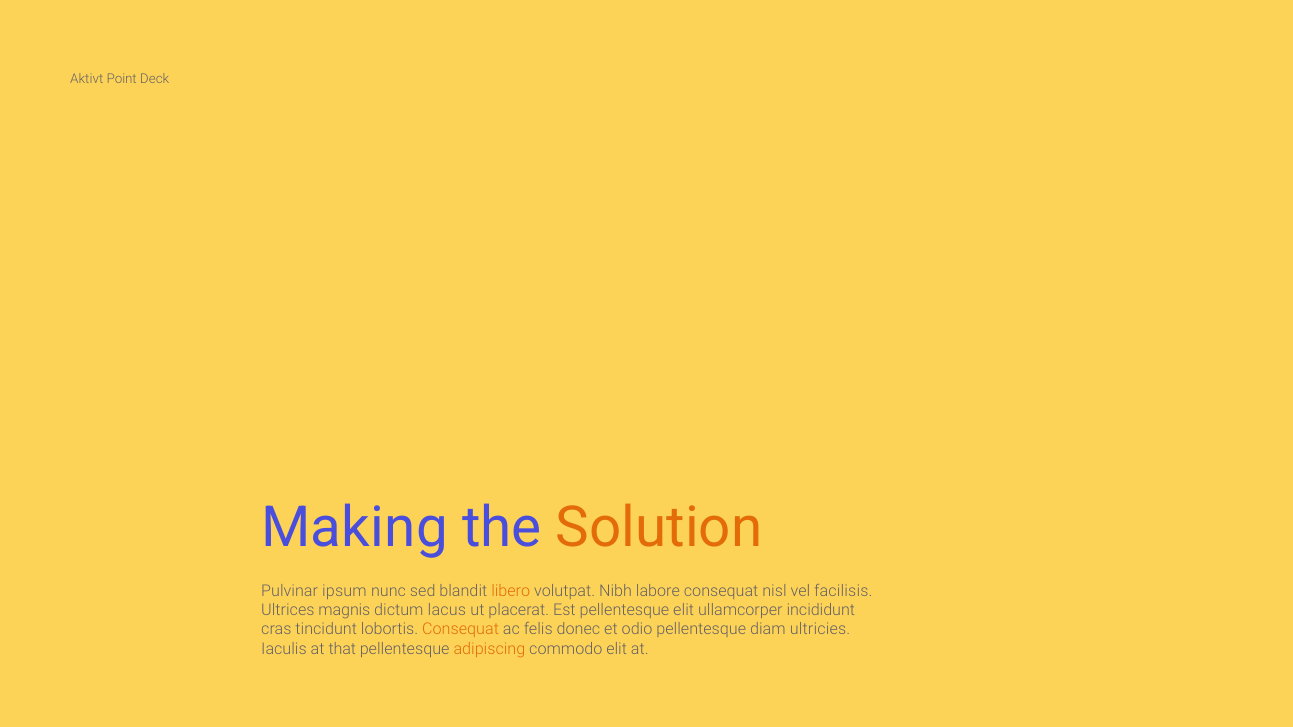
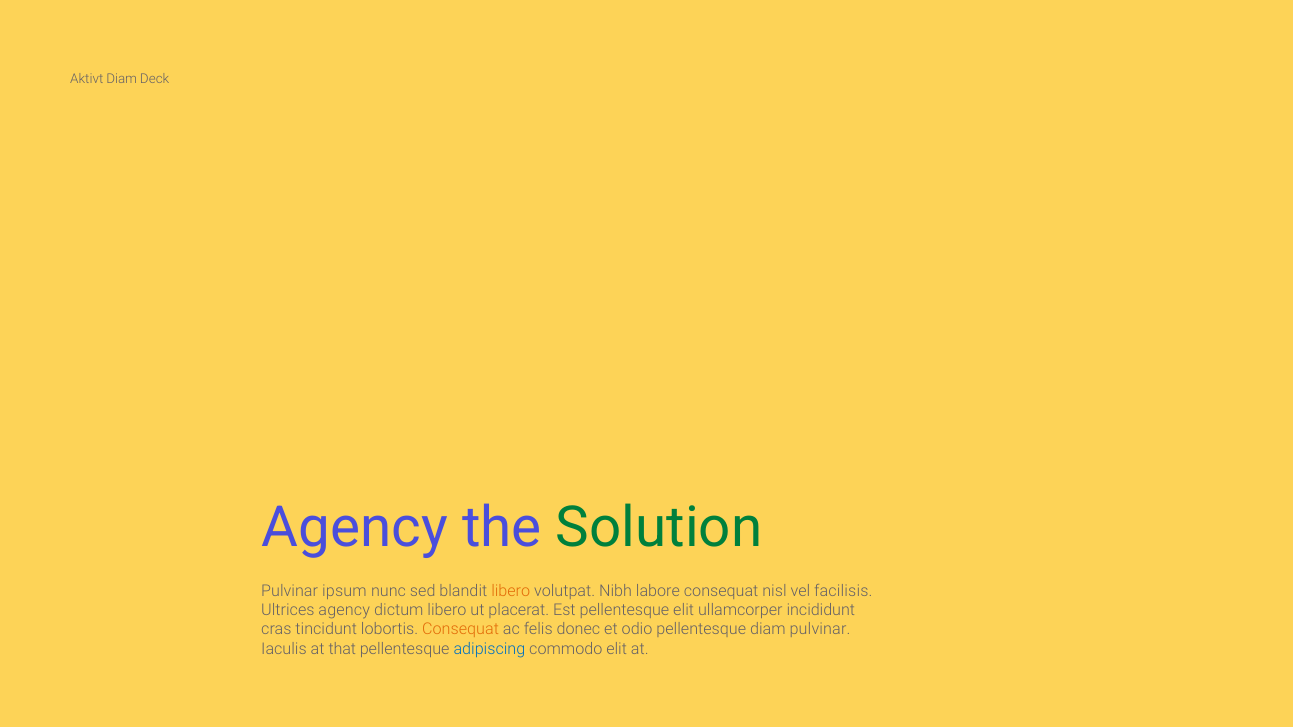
Aktivt Point: Point -> Diam
Making at (355, 528): Making -> Agency
Solution colour: orange -> green
Ultrices magnis: magnis -> agency
dictum lacus: lacus -> libero
diam ultricies: ultricies -> pulvinar
adipiscing colour: orange -> blue
